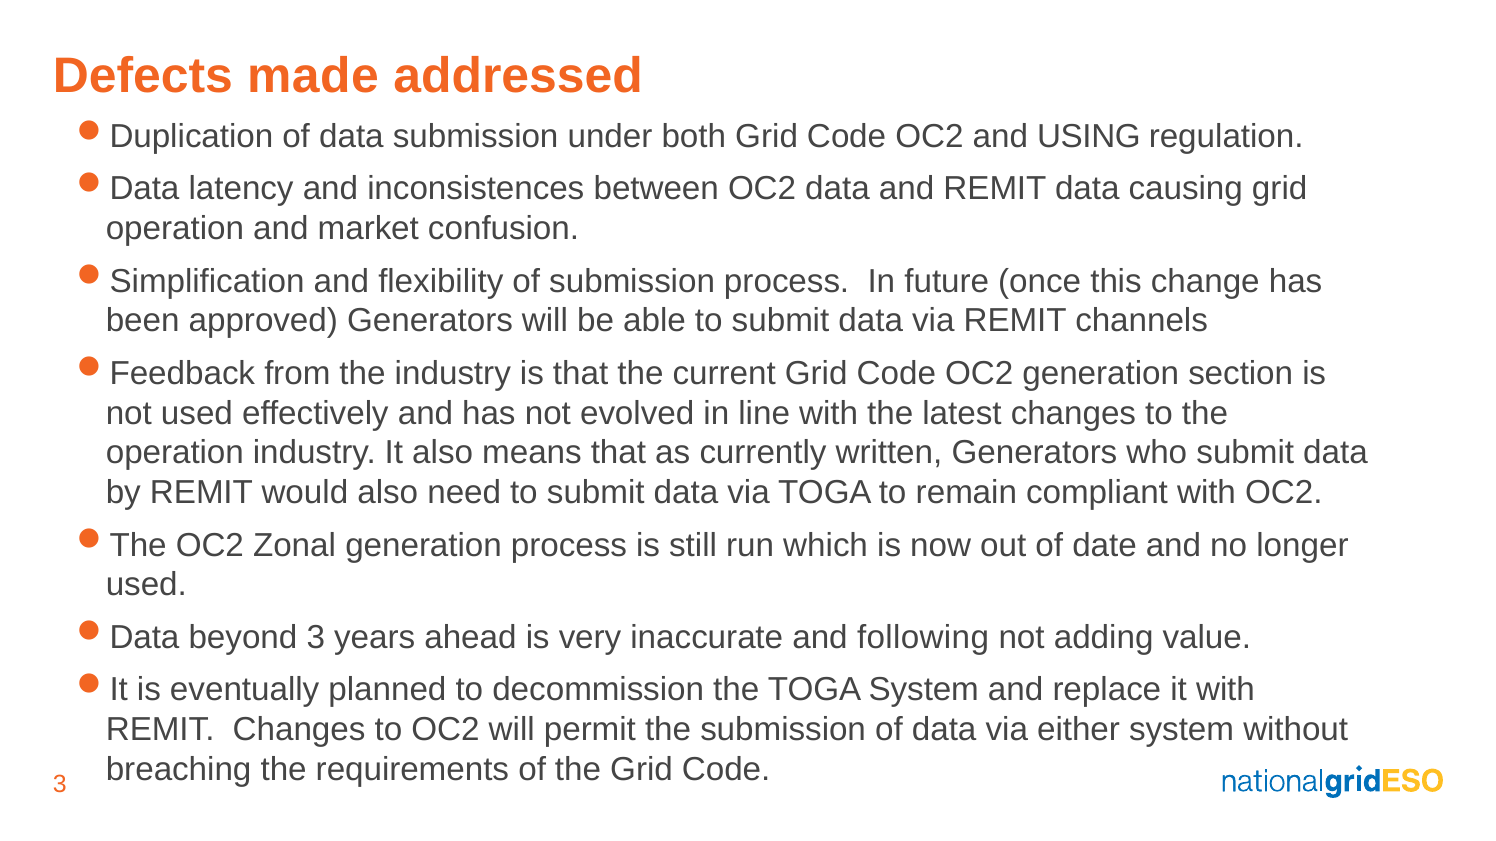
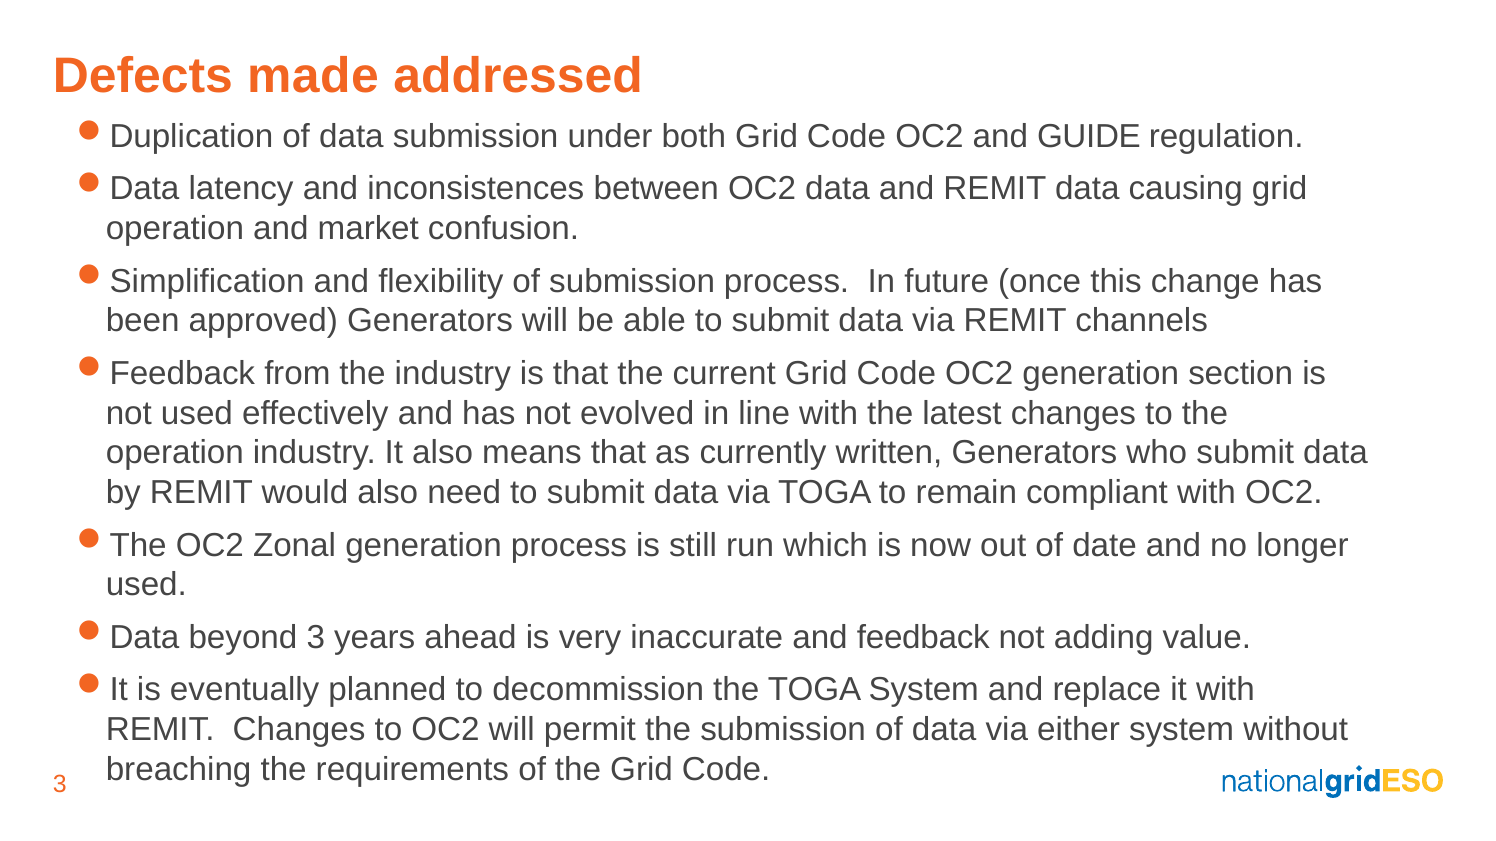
USING: USING -> GUIDE
following: following -> feedback
